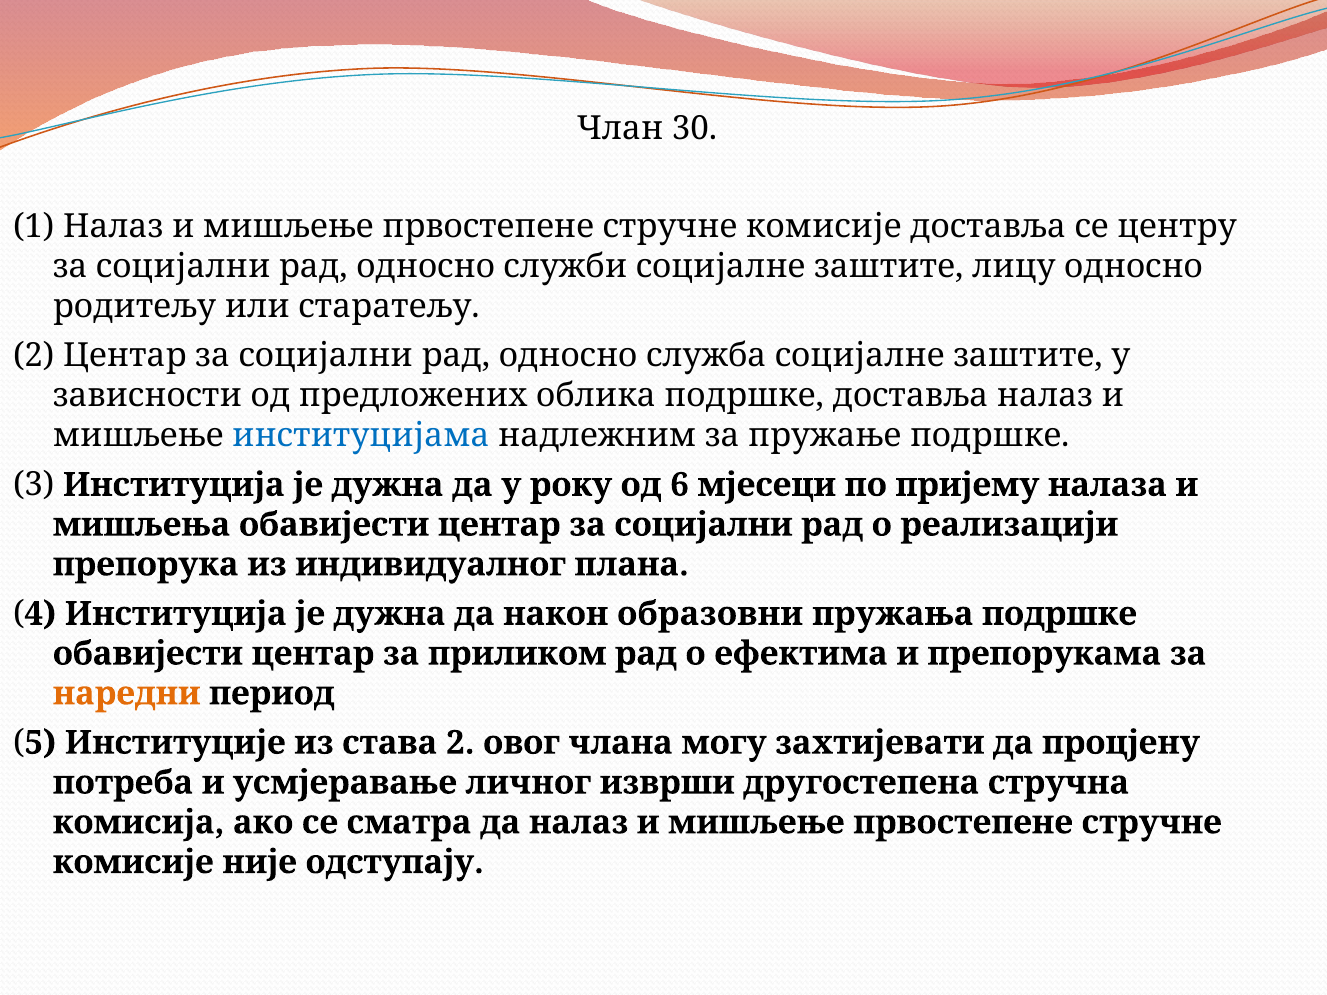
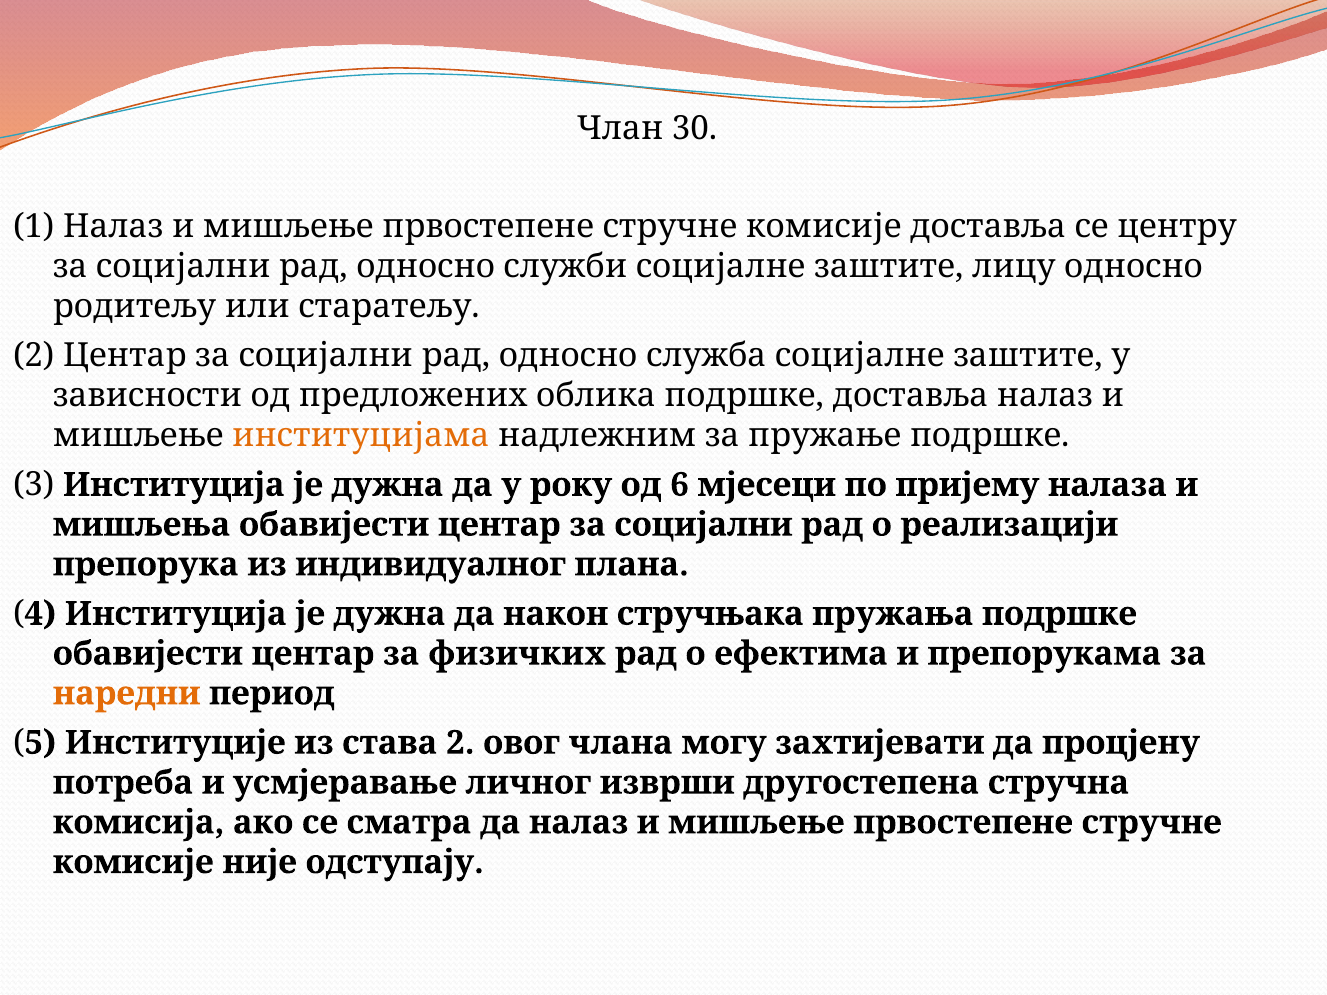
институцијама colour: blue -> orange
образовни: образовни -> стручњака
приликом: приликом -> физичких
